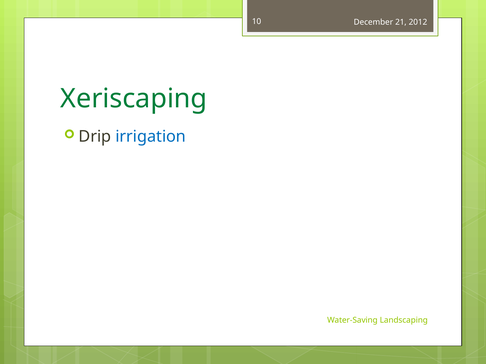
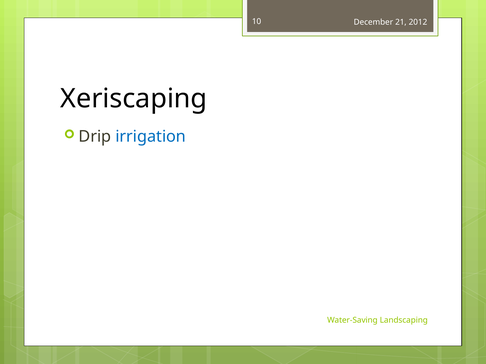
Xeriscaping colour: green -> black
